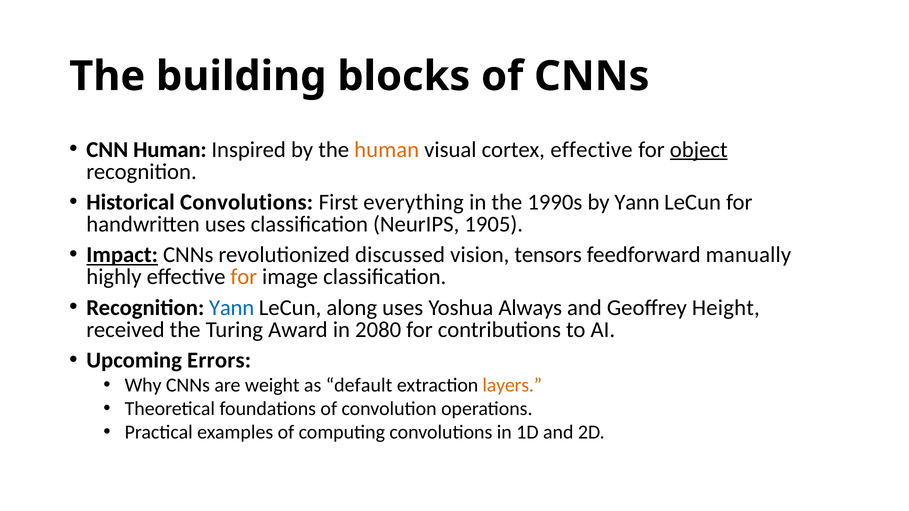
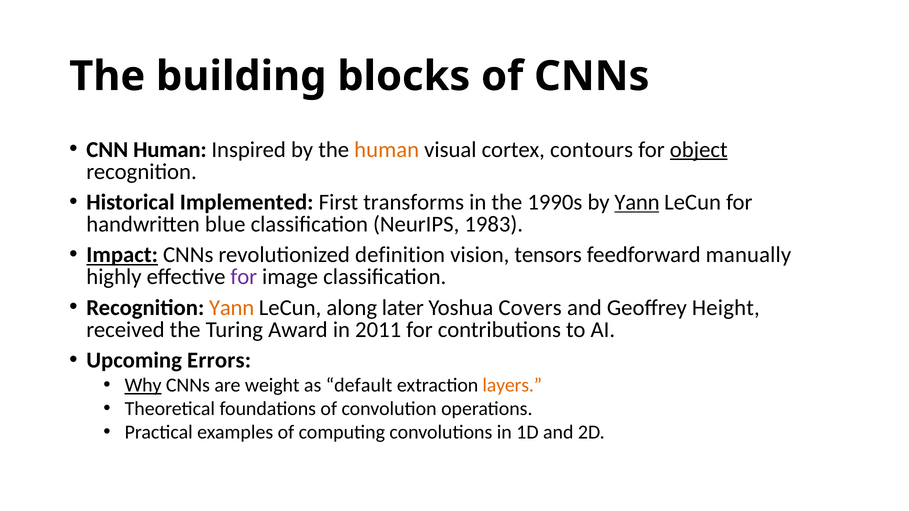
cortex effective: effective -> contours
Historical Convolutions: Convolutions -> Implemented
everything: everything -> transforms
Yann at (637, 202) underline: none -> present
handwritten uses: uses -> blue
1905: 1905 -> 1983
discussed: discussed -> definition
for at (244, 277) colour: orange -> purple
Yann at (232, 308) colour: blue -> orange
along uses: uses -> later
Always: Always -> Covers
2080: 2080 -> 2011
Why underline: none -> present
